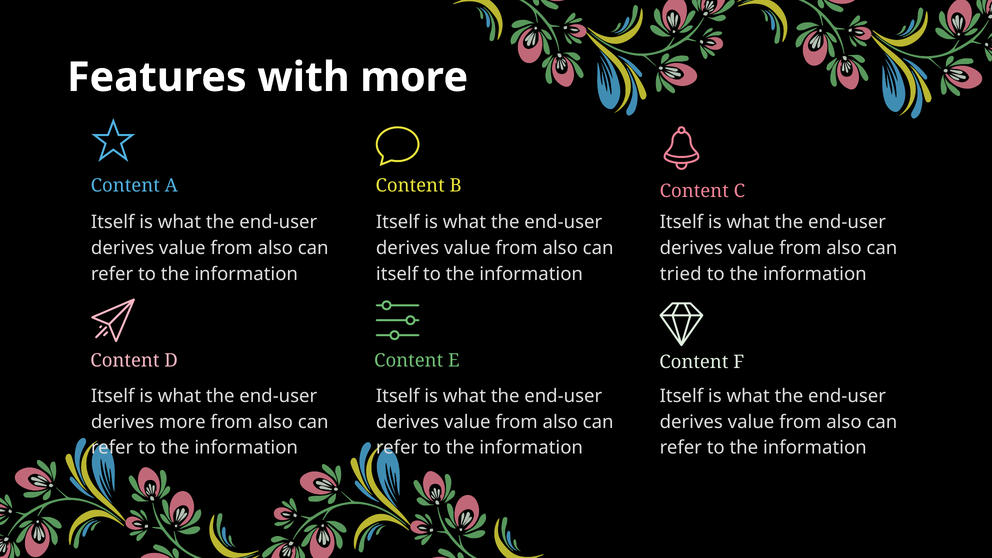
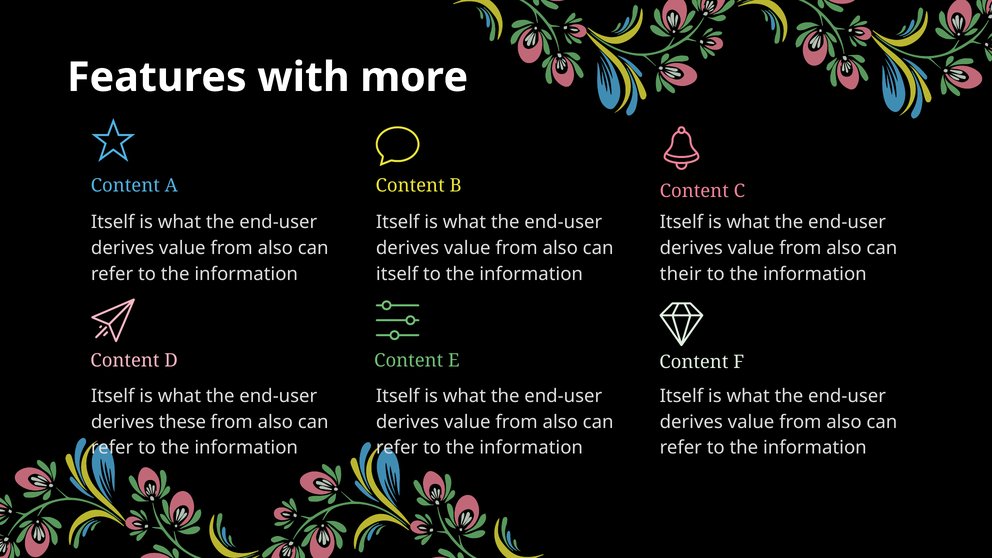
tried: tried -> their
derives more: more -> these
